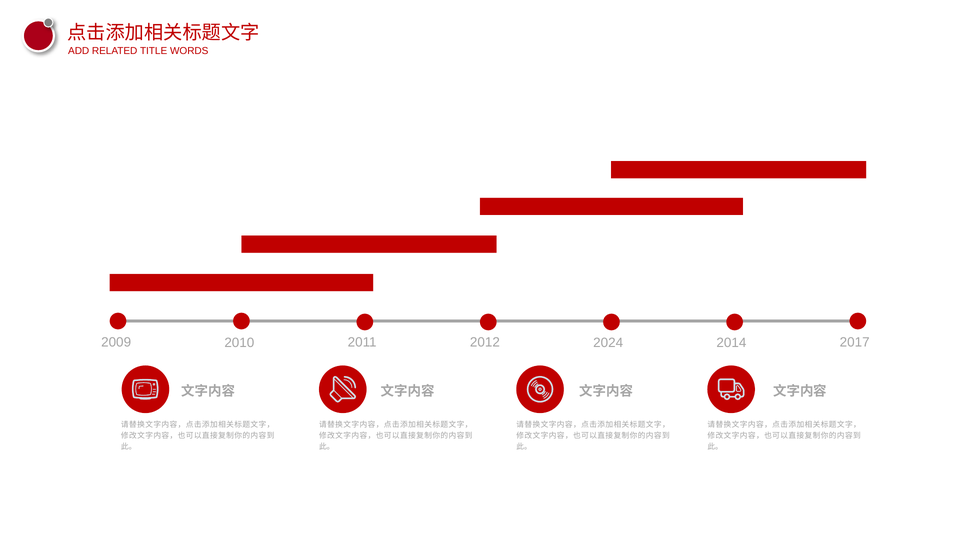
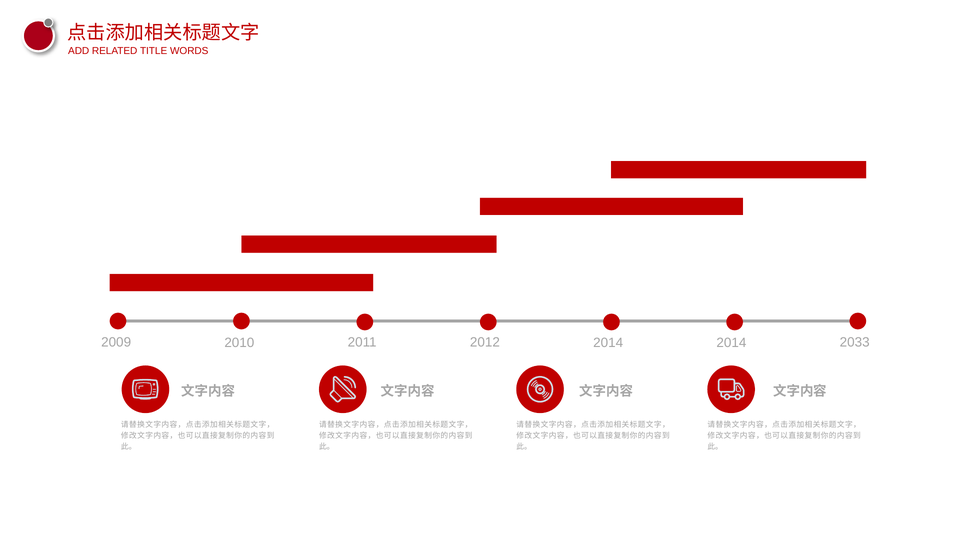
2017: 2017 -> 2033
2024 at (608, 343): 2024 -> 2014
